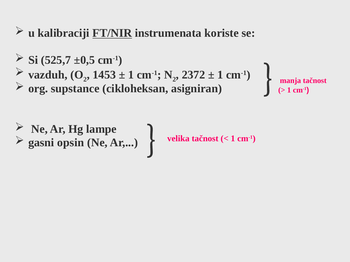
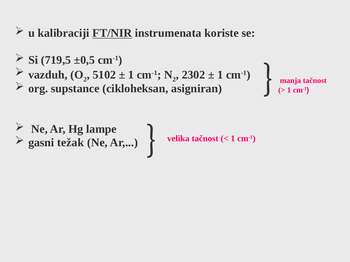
525,7: 525,7 -> 719,5
1453: 1453 -> 5102
2372: 2372 -> 2302
opsin: opsin -> težak
